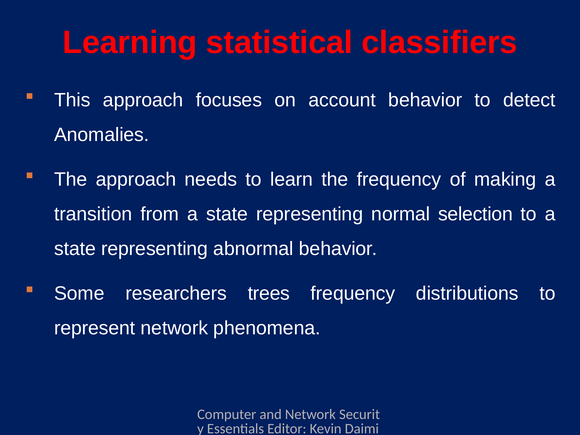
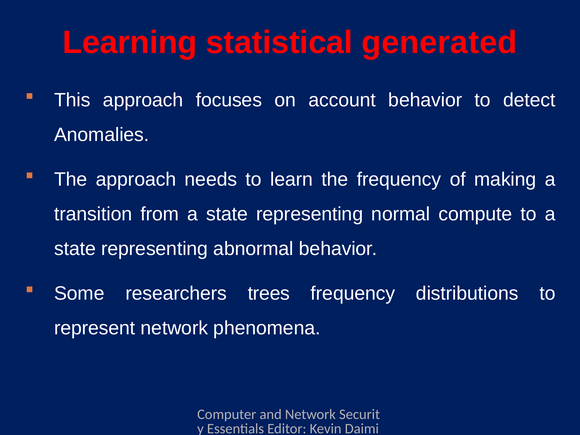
classifiers: classifiers -> generated
selection: selection -> compute
